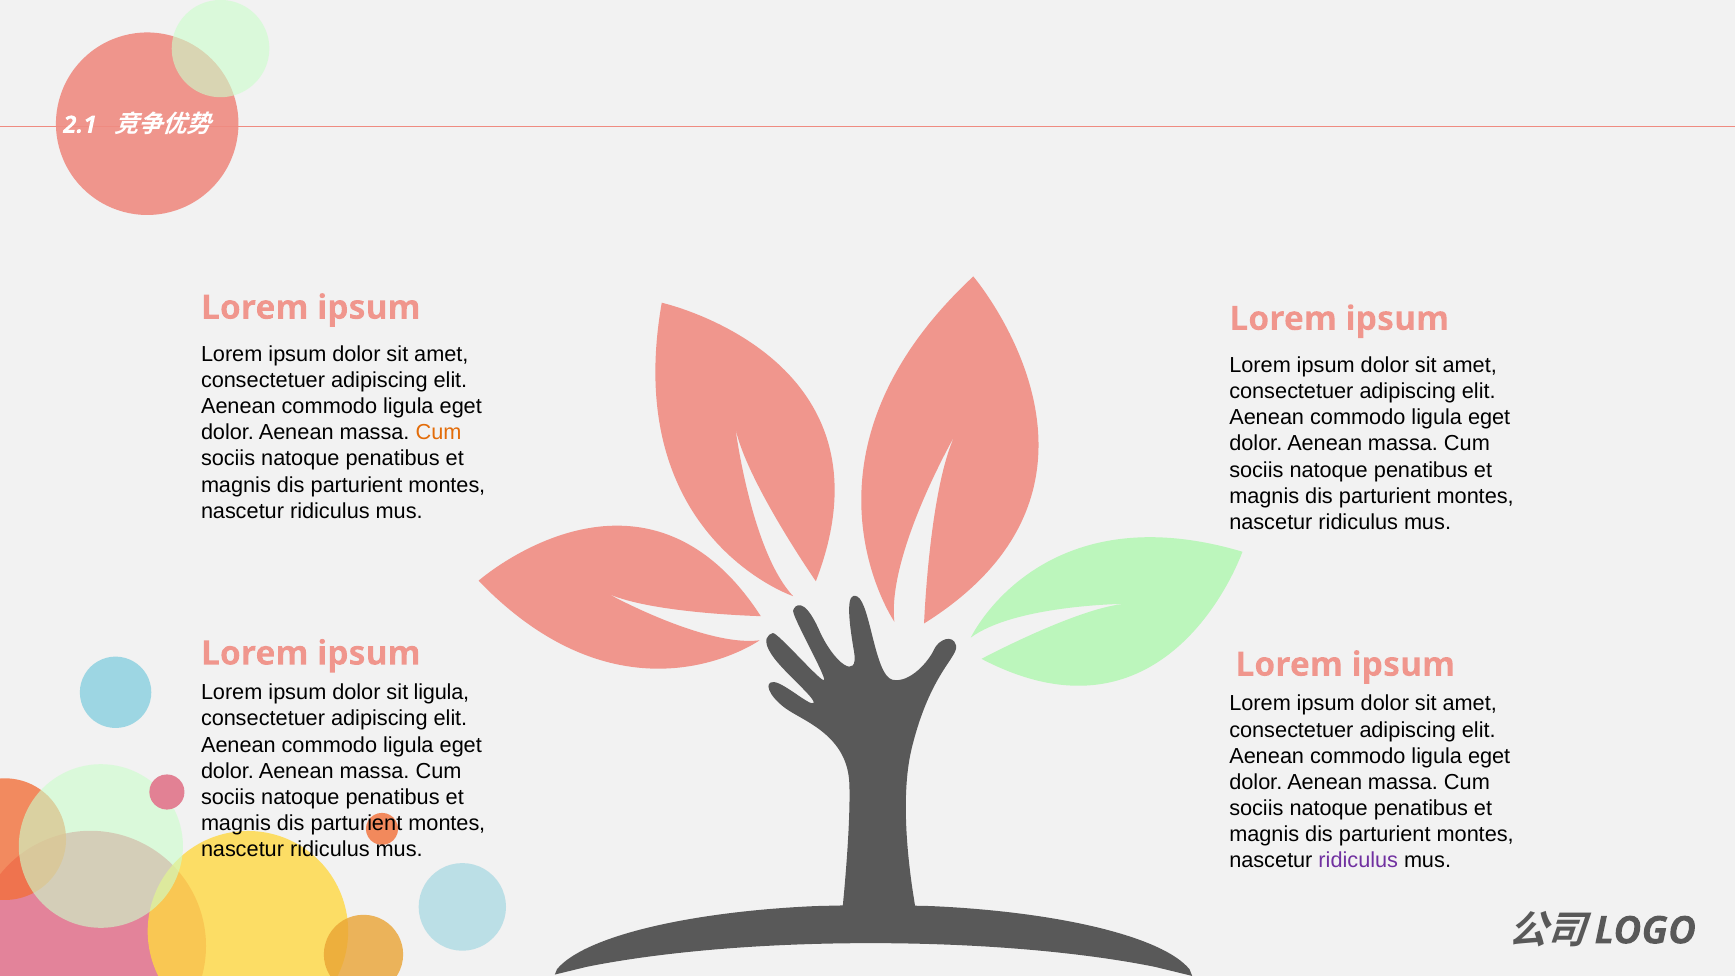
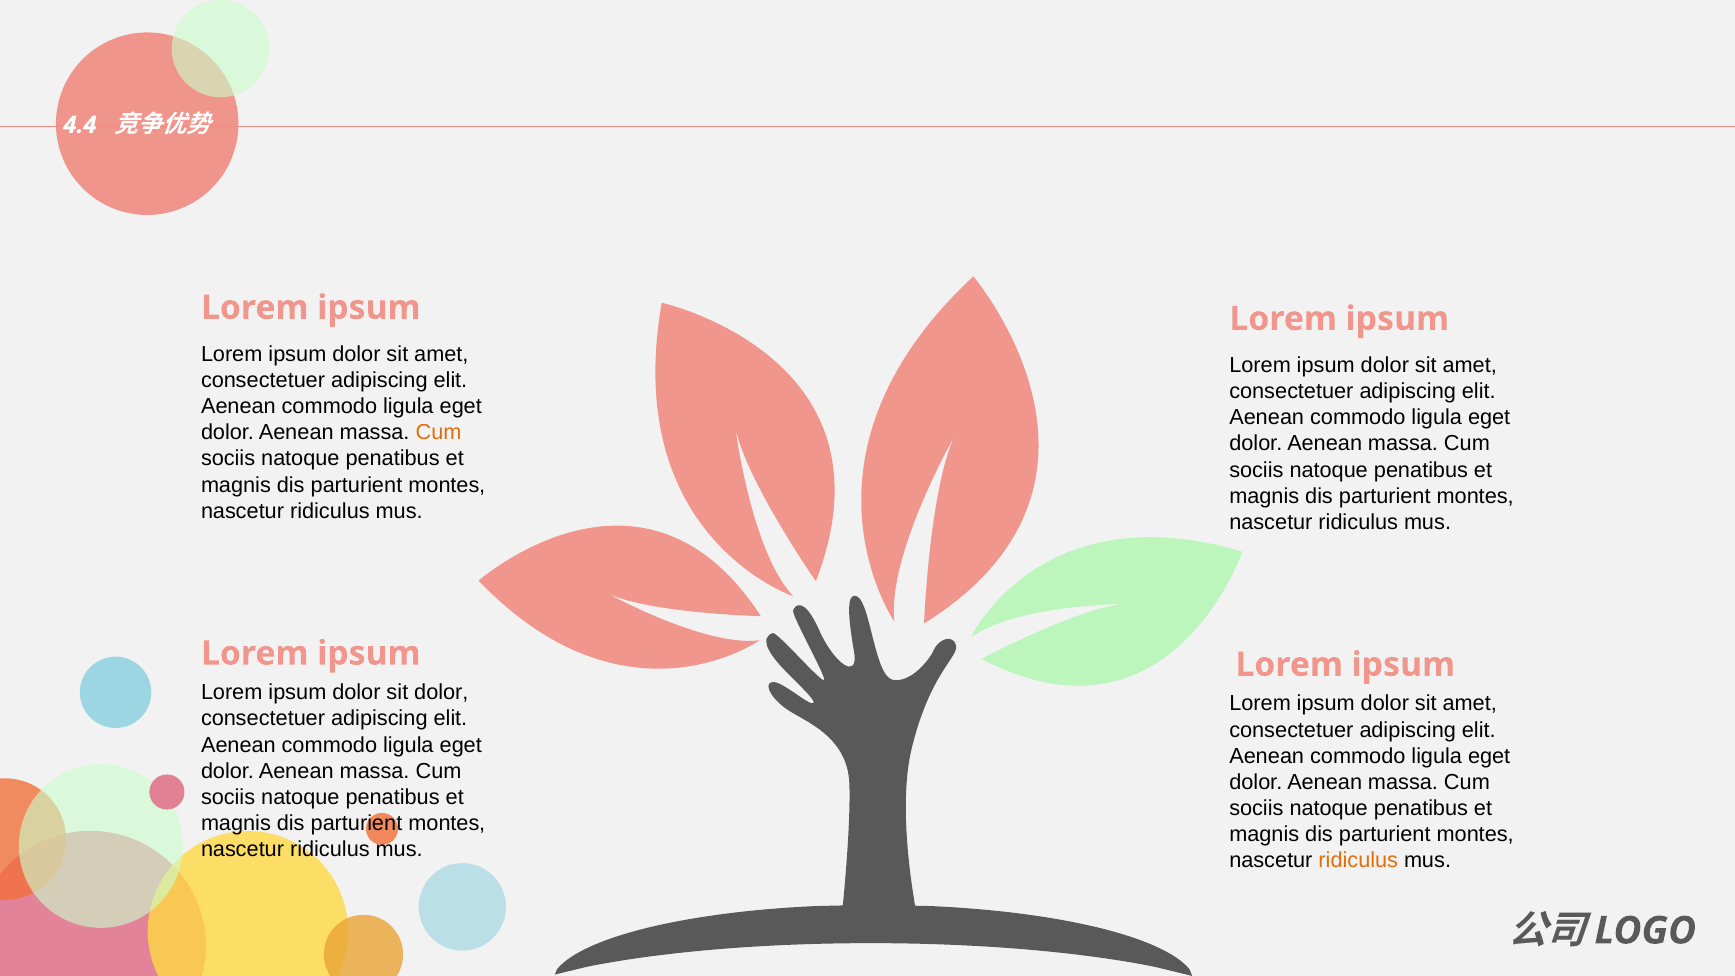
2.1: 2.1 -> 4.4
sit ligula: ligula -> dolor
ridiculus at (1358, 860) colour: purple -> orange
